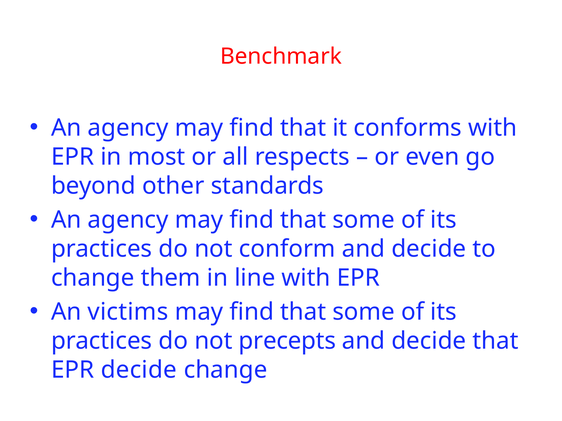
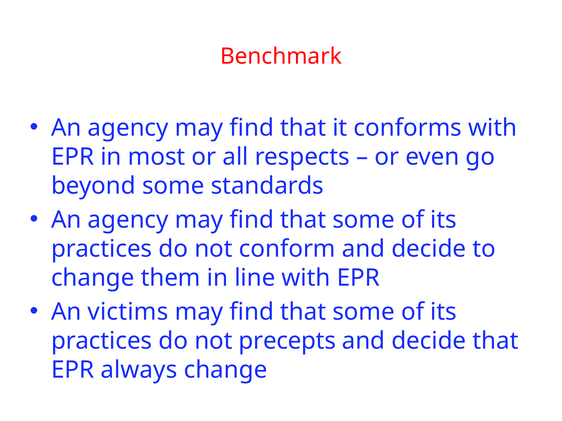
beyond other: other -> some
EPR decide: decide -> always
